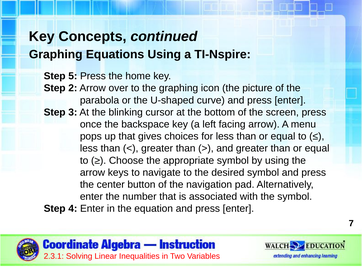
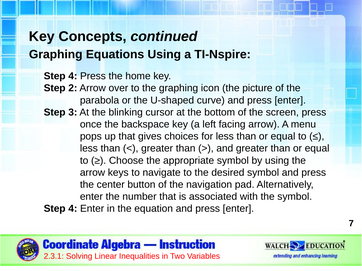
5 at (73, 76): 5 -> 4
